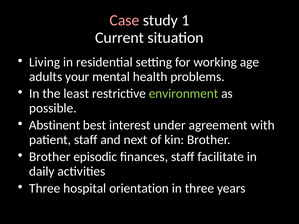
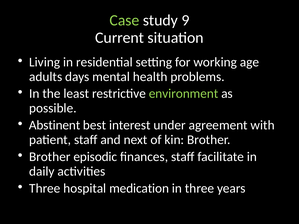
Case colour: pink -> light green
1: 1 -> 9
your: your -> days
orientation: orientation -> medication
